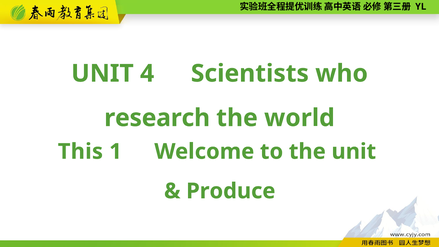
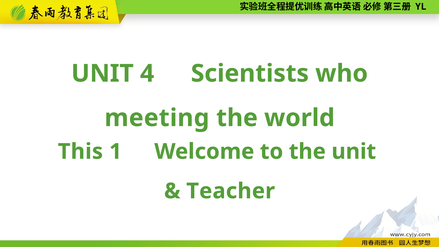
research: research -> meeting
Produce: Produce -> Teacher
